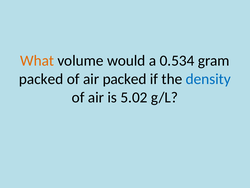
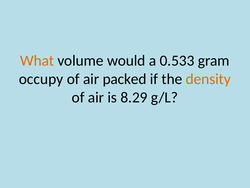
0.534: 0.534 -> 0.533
packed at (41, 79): packed -> occupy
density colour: blue -> orange
5.02: 5.02 -> 8.29
